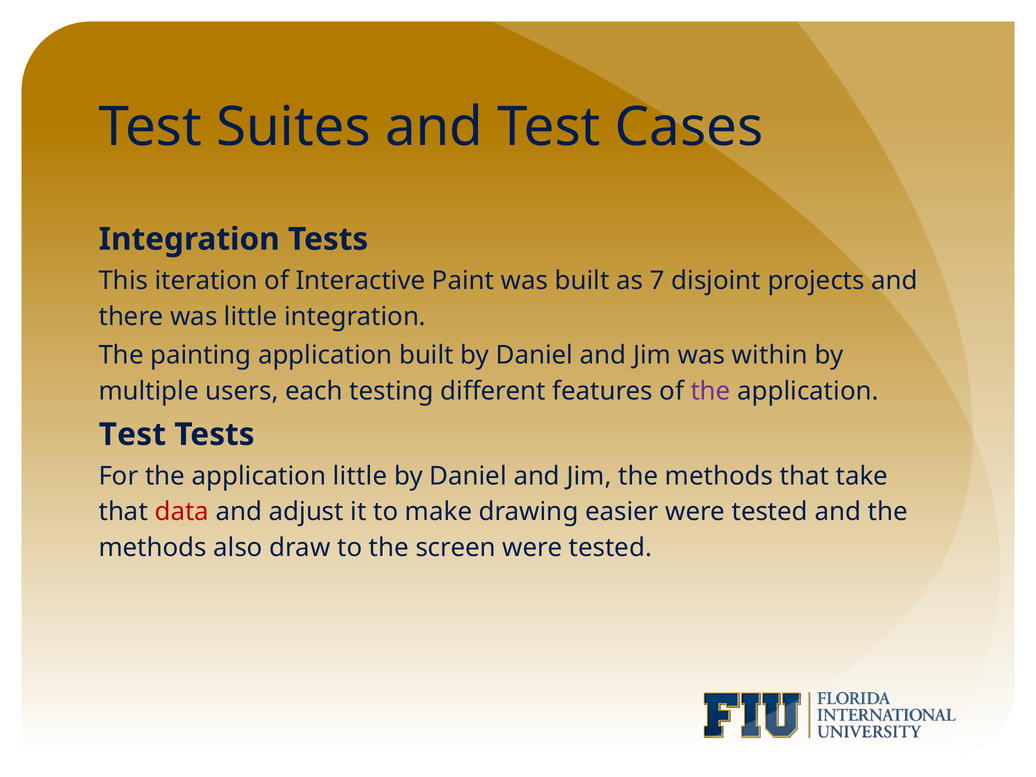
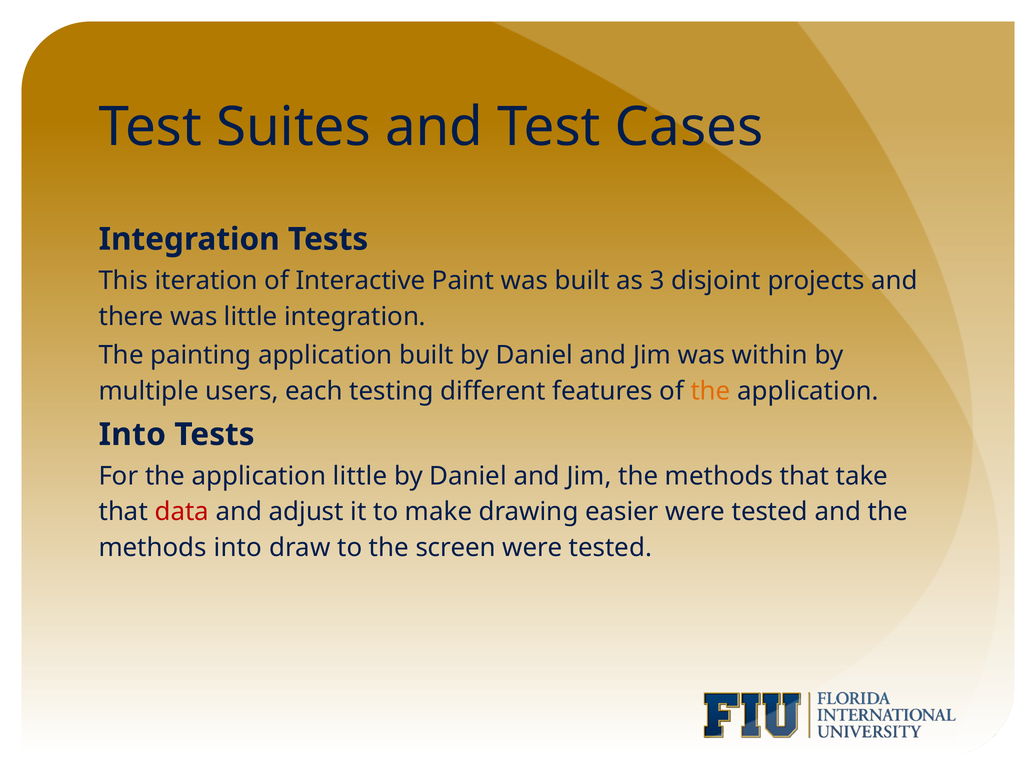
7: 7 -> 3
the at (711, 391) colour: purple -> orange
Test at (132, 435): Test -> Into
methods also: also -> into
